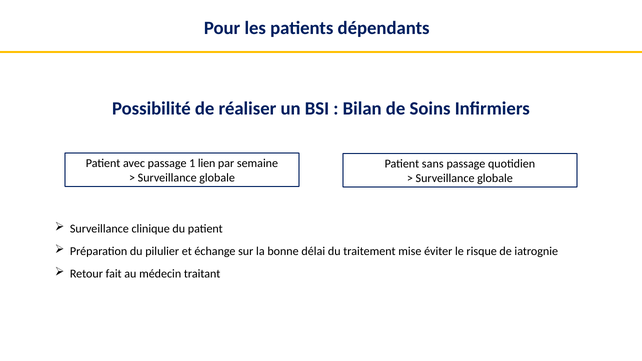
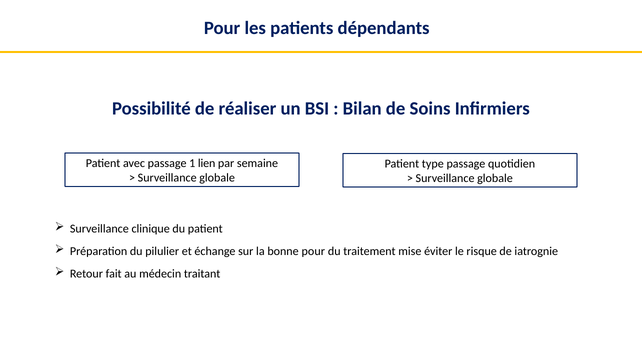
sans: sans -> type
bonne délai: délai -> pour
